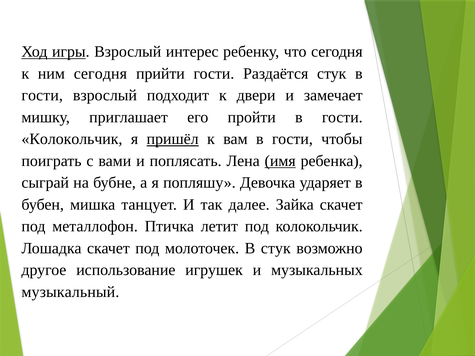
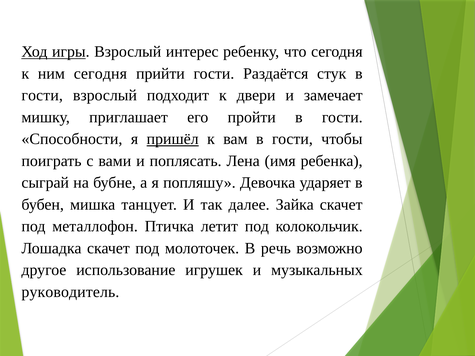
Колокольчик at (72, 139): Колокольчик -> Способности
имя underline: present -> none
В стук: стук -> речь
музыкальный: музыкальный -> руководитель
